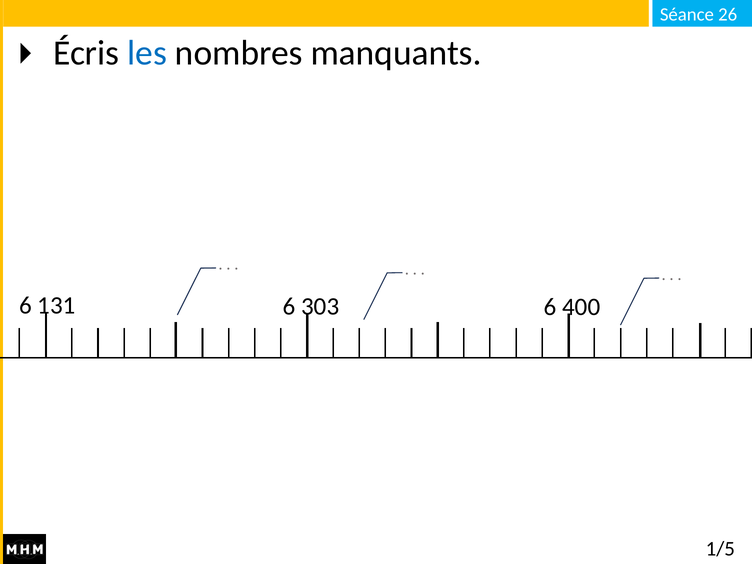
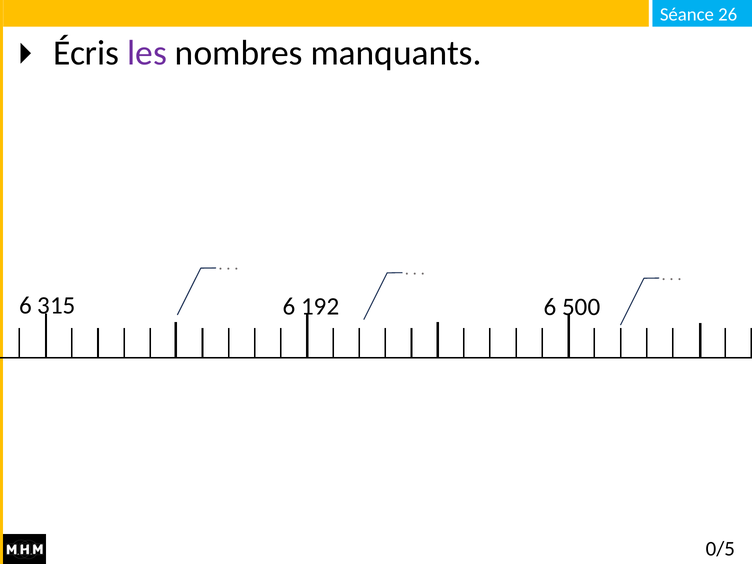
les colour: blue -> purple
131: 131 -> 315
303: 303 -> 192
400: 400 -> 500
1/5: 1/5 -> 0/5
